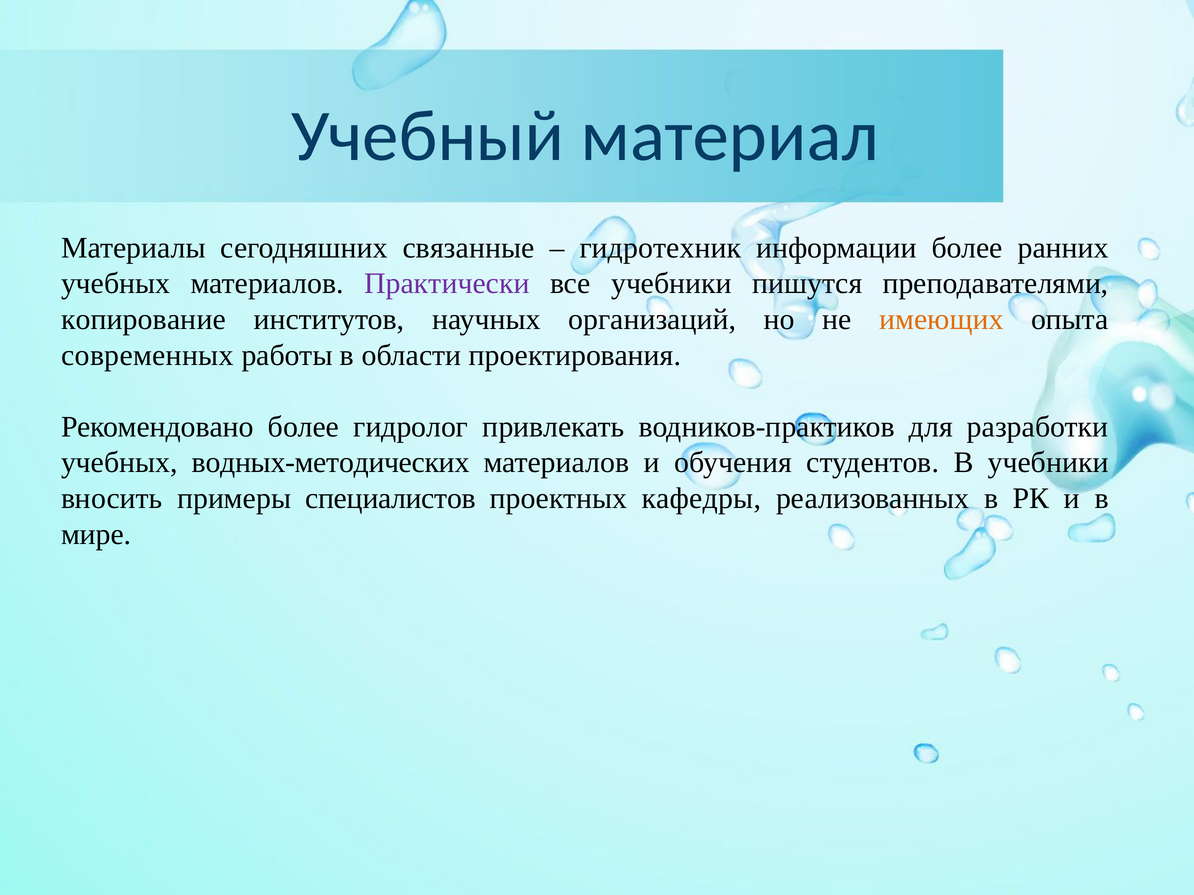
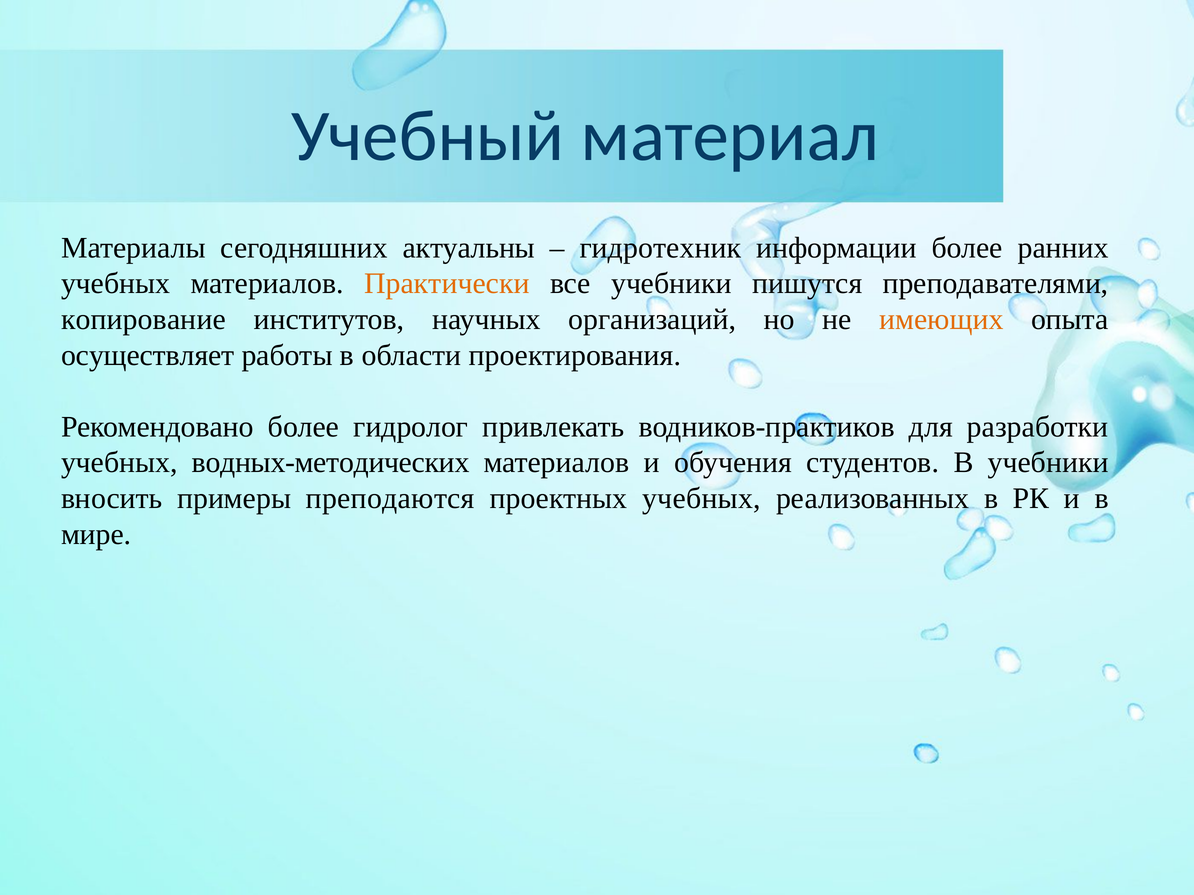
связанные: связанные -> актуальны
Практически colour: purple -> orange
современных: современных -> осуществляет
специалистов: специалистов -> преподаются
проектных кафедры: кафедры -> учебных
